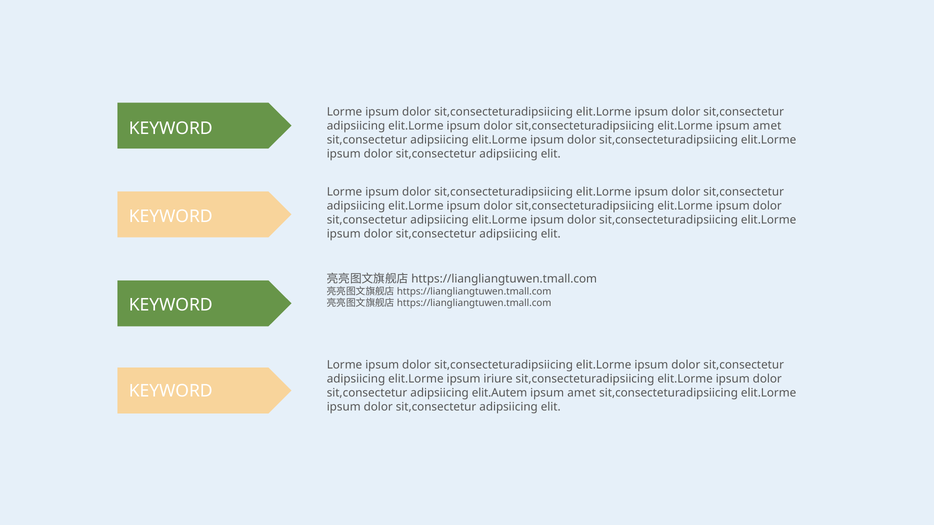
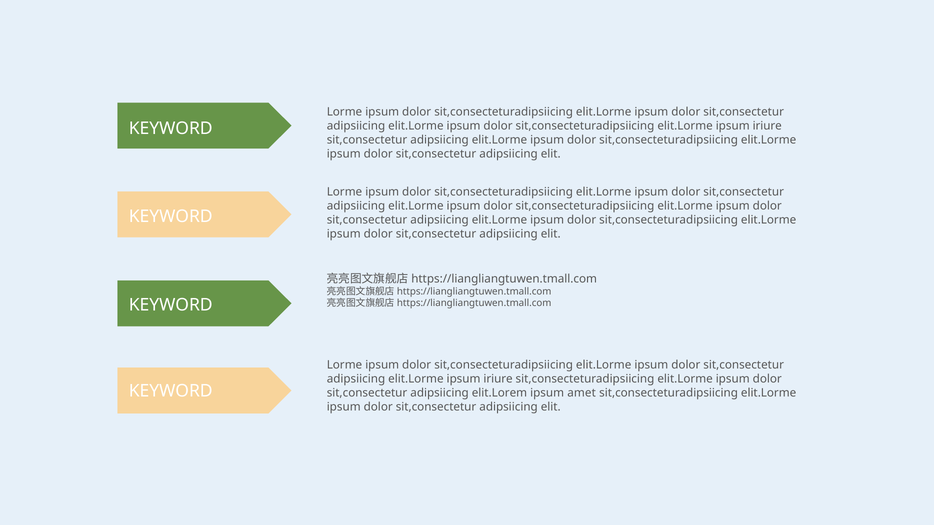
sit,consecteturadipsiicing elit.Lorme ipsum amet: amet -> iriure
elit.Autem: elit.Autem -> elit.Lorem
